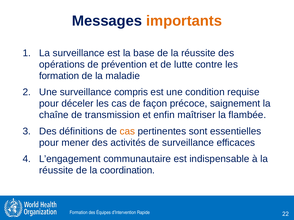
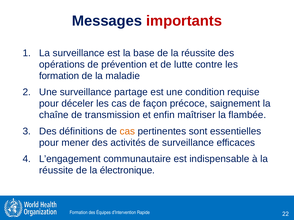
importants colour: orange -> red
compris: compris -> partage
coordination: coordination -> électronique
